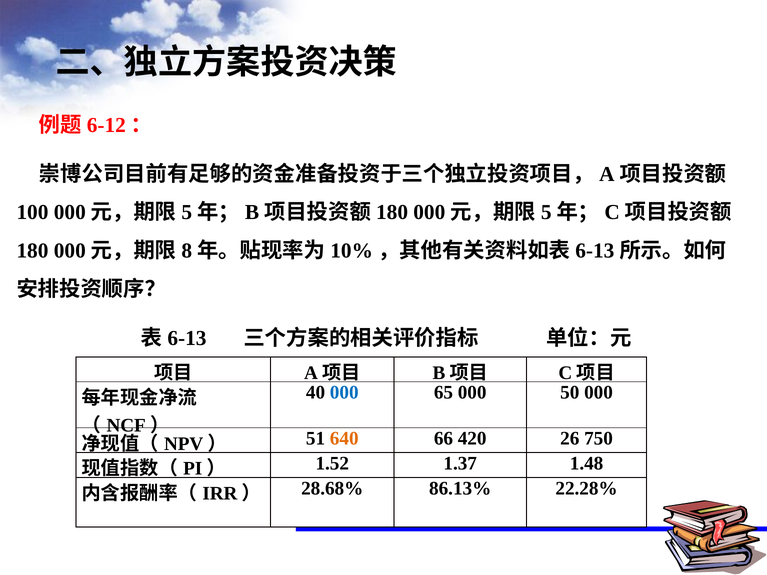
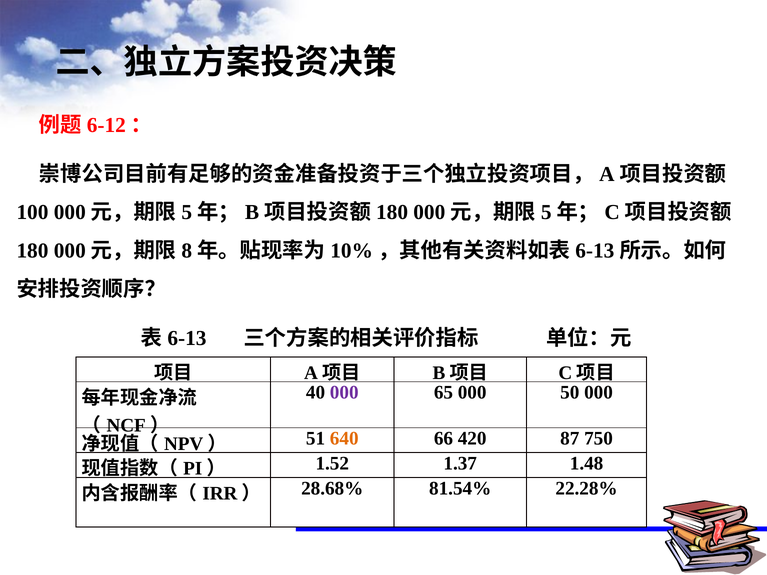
000 at (344, 393) colour: blue -> purple
26: 26 -> 87
86.13%: 86.13% -> 81.54%
